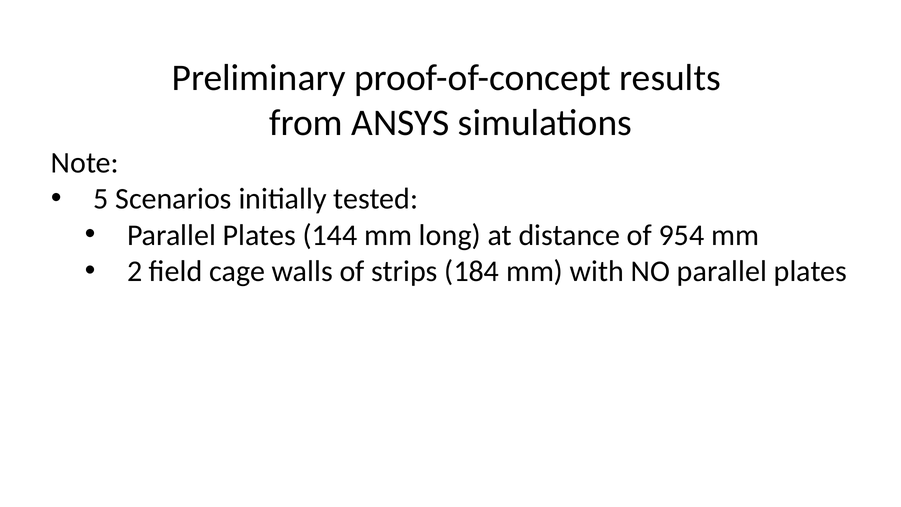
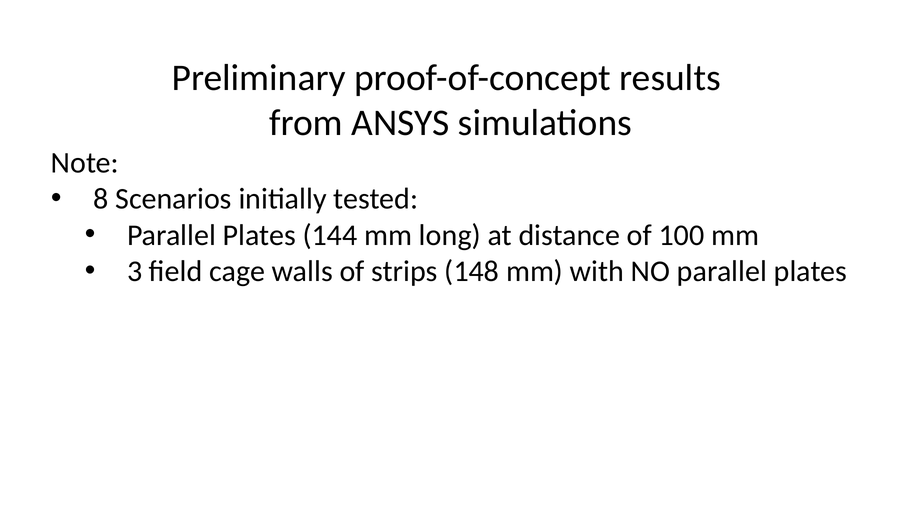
5: 5 -> 8
954: 954 -> 100
2: 2 -> 3
184: 184 -> 148
